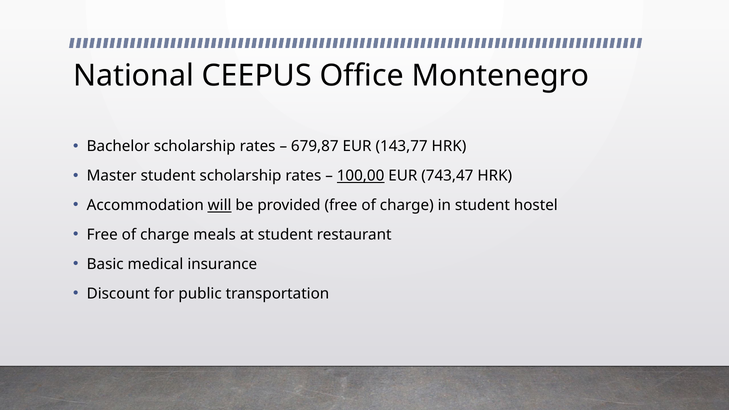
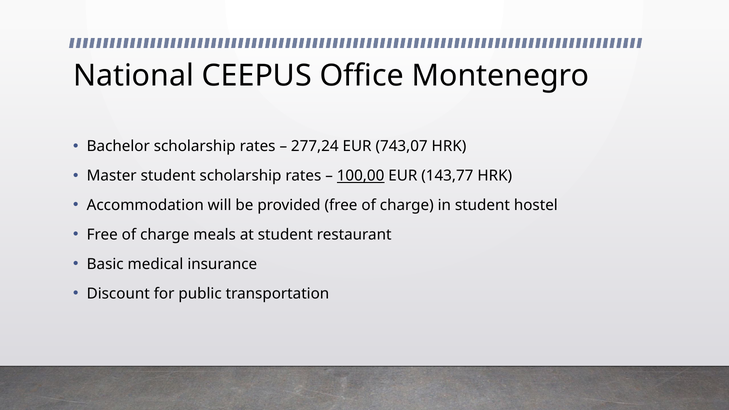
679,87: 679,87 -> 277,24
143,77: 143,77 -> 743,07
743,47: 743,47 -> 143,77
will underline: present -> none
